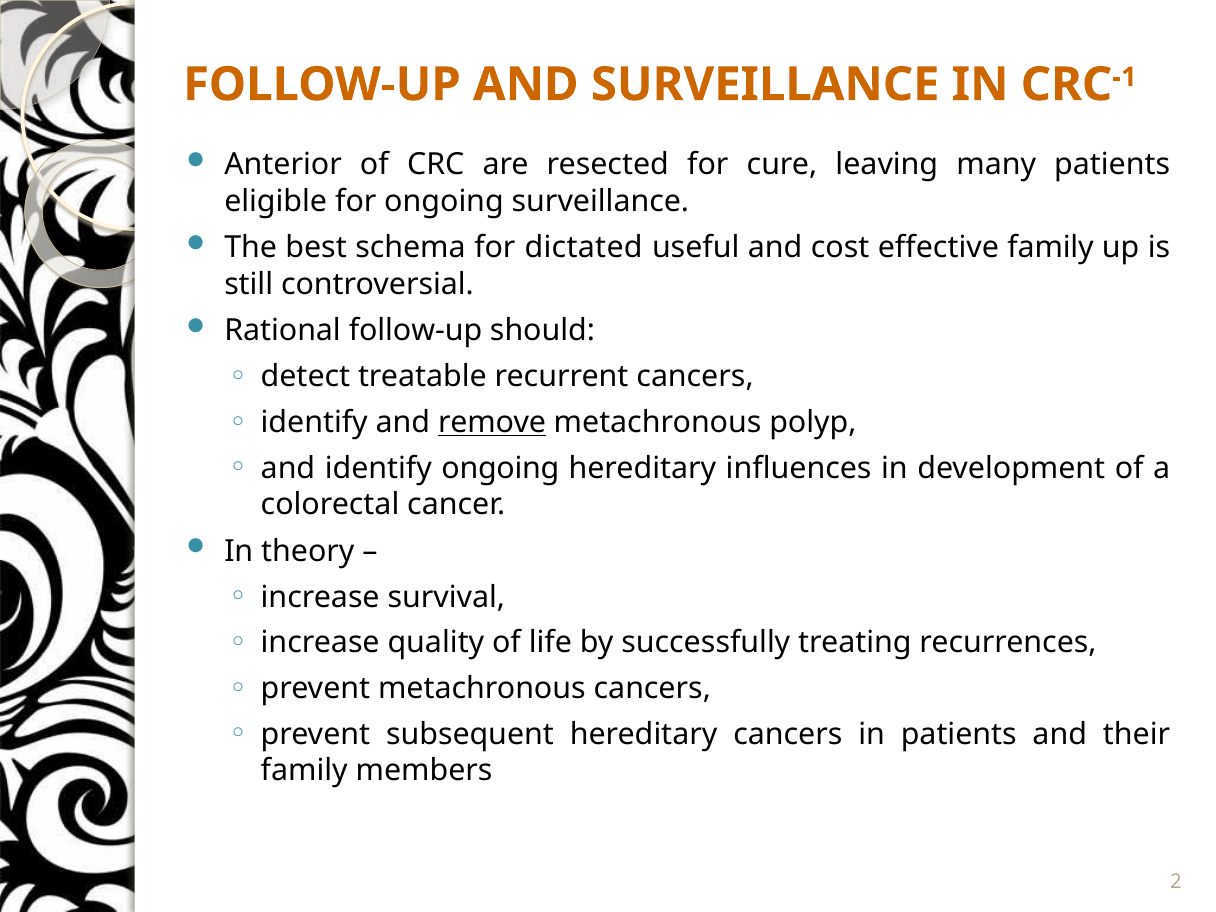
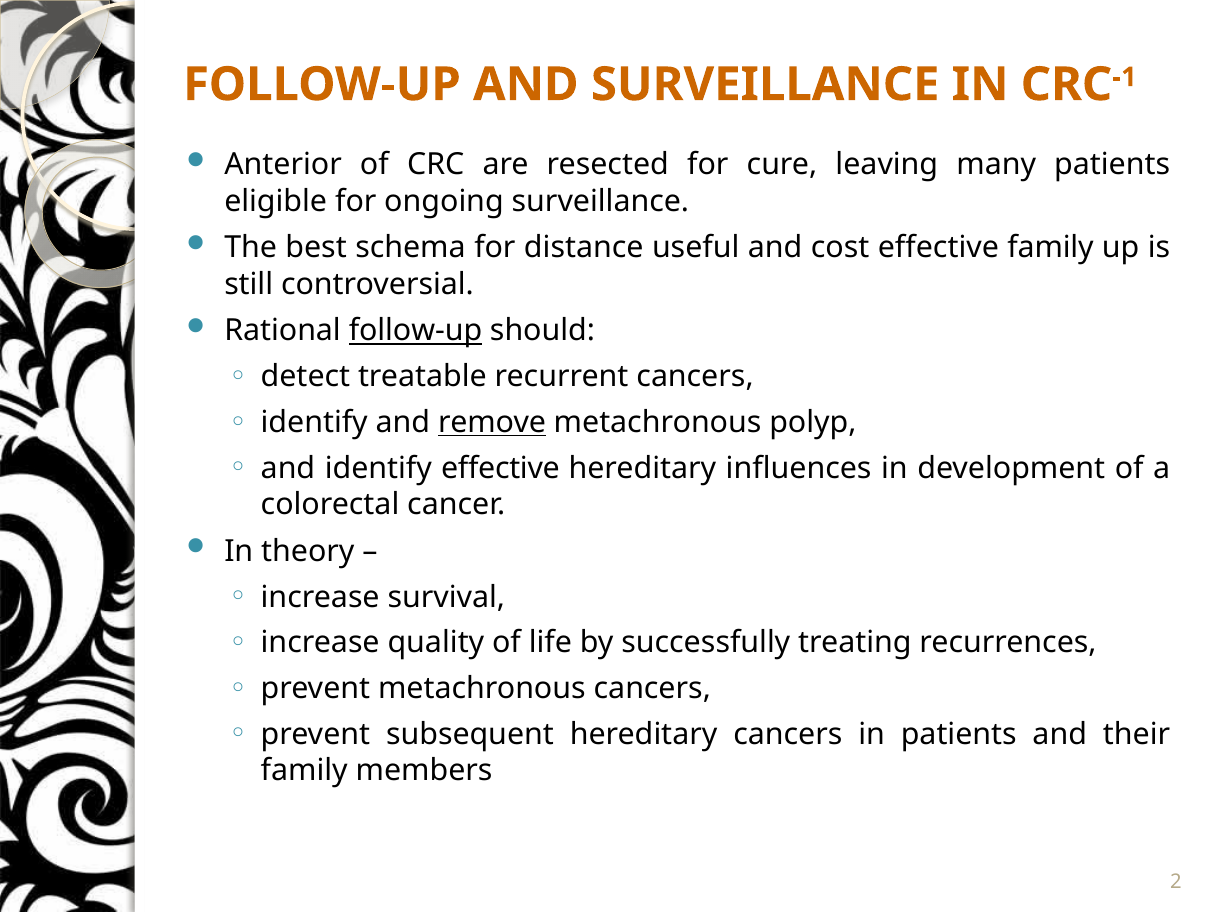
dictated: dictated -> distance
follow-up at (415, 331) underline: none -> present
identify ongoing: ongoing -> effective
